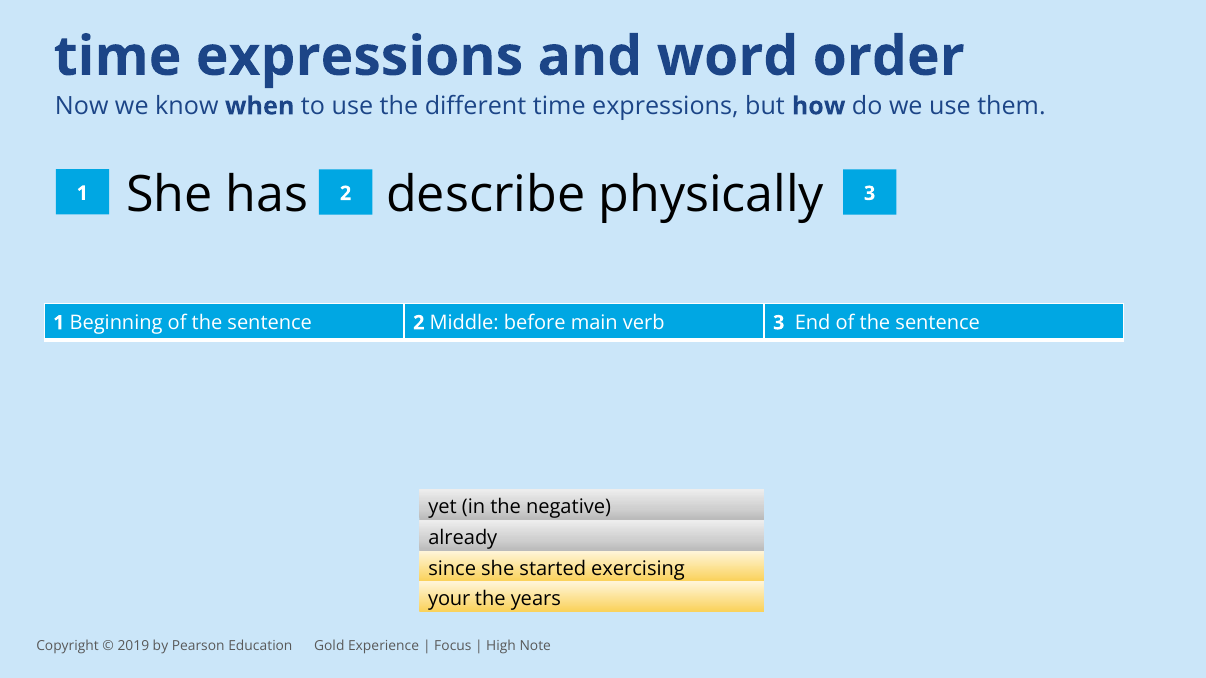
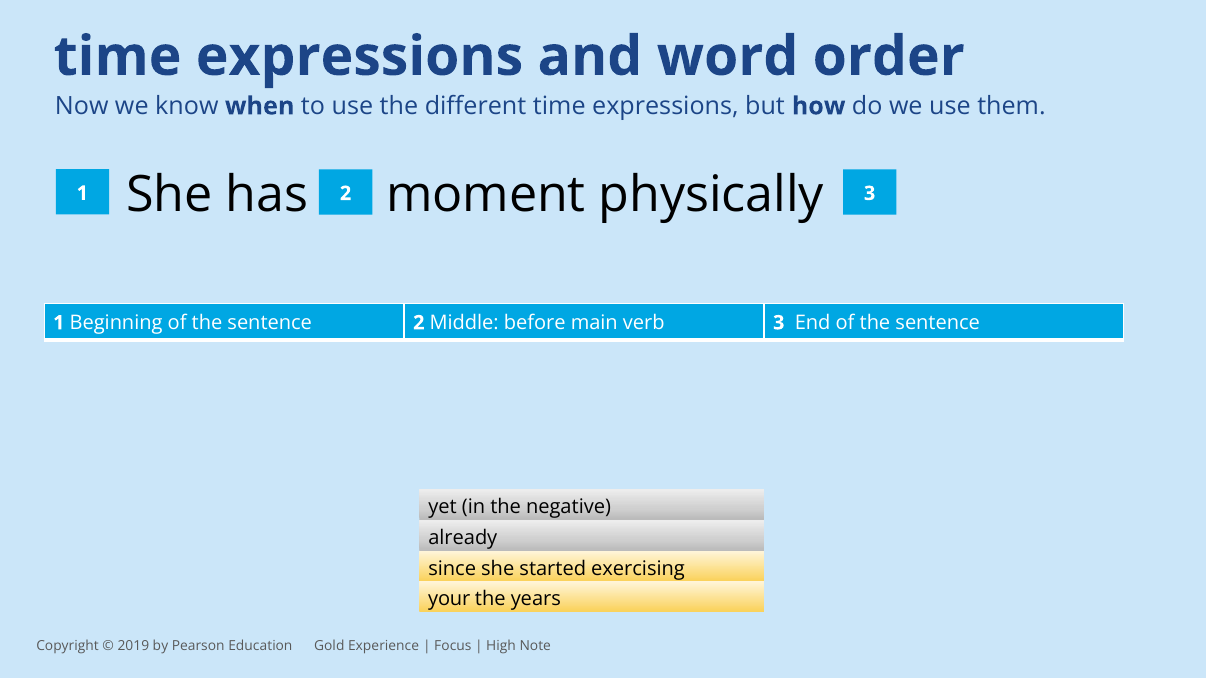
describe: describe -> moment
